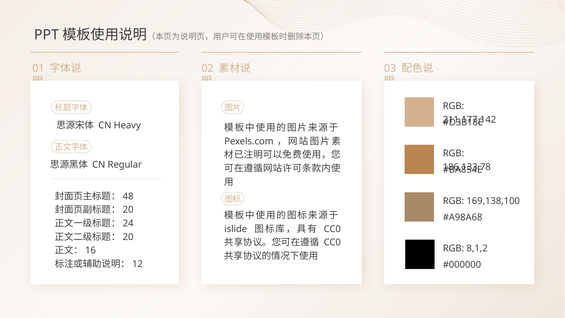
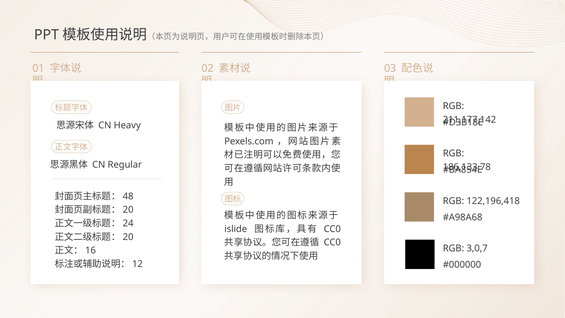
169,138,100: 169,138,100 -> 122,196,418
8,1,2: 8,1,2 -> 3,0,7
